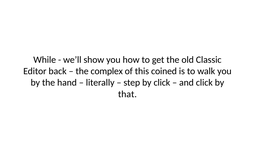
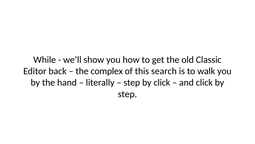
coined: coined -> search
that at (127, 94): that -> step
